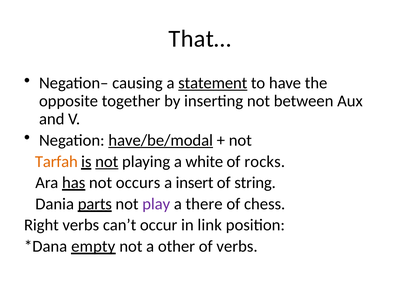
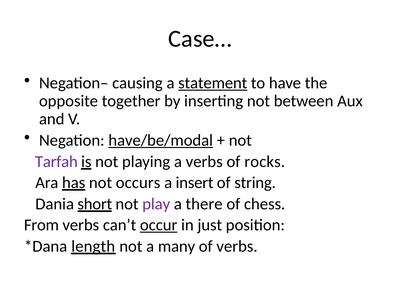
That…: That… -> Case…
Tarfah colour: orange -> purple
not at (107, 162) underline: present -> none
a white: white -> verbs
parts: parts -> short
Right: Right -> From
occur underline: none -> present
link: link -> just
empty: empty -> length
other: other -> many
